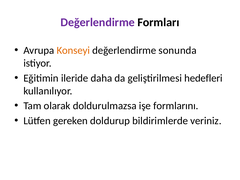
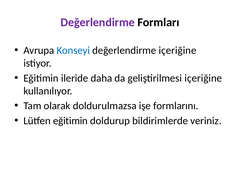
Konseyi colour: orange -> blue
değerlendirme sonunda: sonunda -> içeriğine
geliştirilmesi hedefleri: hedefleri -> içeriğine
Lütfen gereken: gereken -> eğitimin
